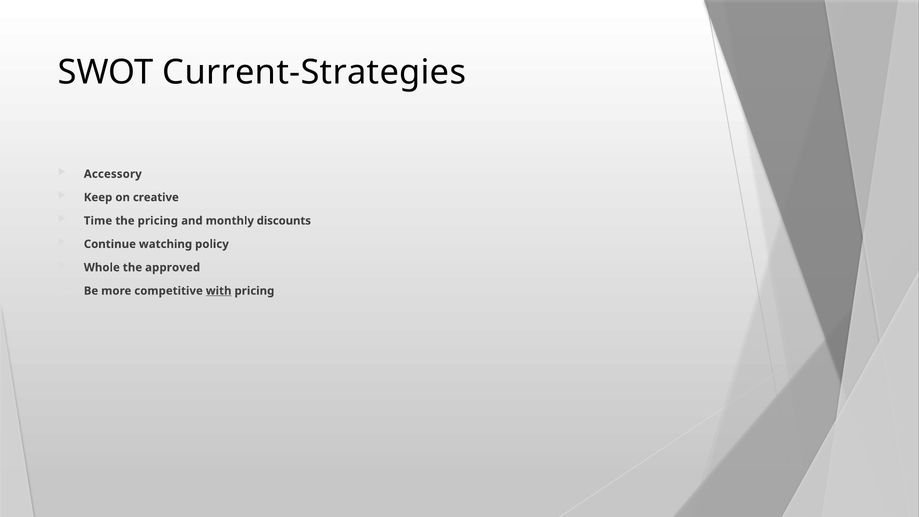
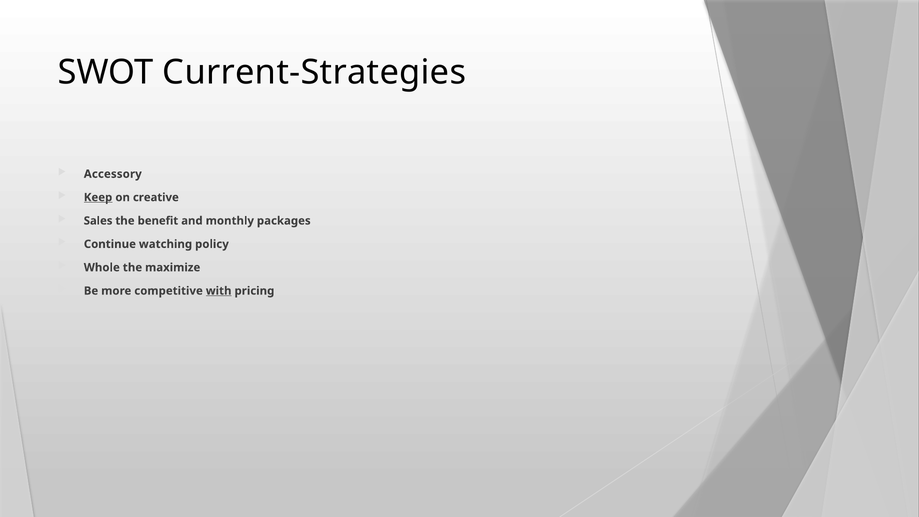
Keep underline: none -> present
Time: Time -> Sales
the pricing: pricing -> benefit
discounts: discounts -> packages
approved: approved -> maximize
